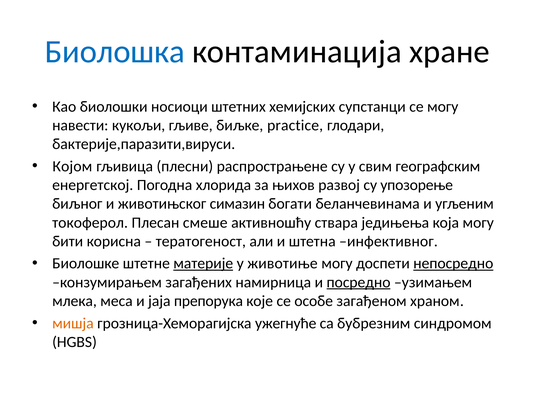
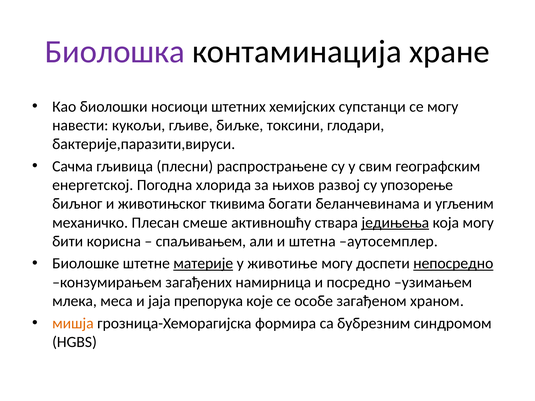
Биолошка colour: blue -> purple
practice: practice -> токсини
Којом: Којом -> Сачма
симазин: симазин -> ткивима
токоферол: токоферол -> механичко
једињења underline: none -> present
тератогеност: тератогеност -> спаљивањем
инфективног: инфективног -> аутосемплер
посредно underline: present -> none
ужегнуће: ужегнуће -> формира
